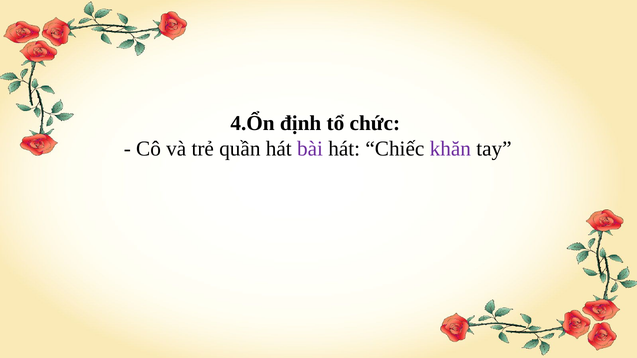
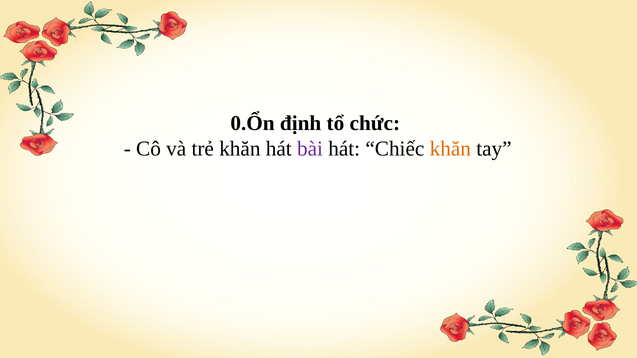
4.Ổn: 4.Ổn -> 0.Ổn
trẻ quần: quần -> khăn
khăn at (450, 149) colour: purple -> orange
